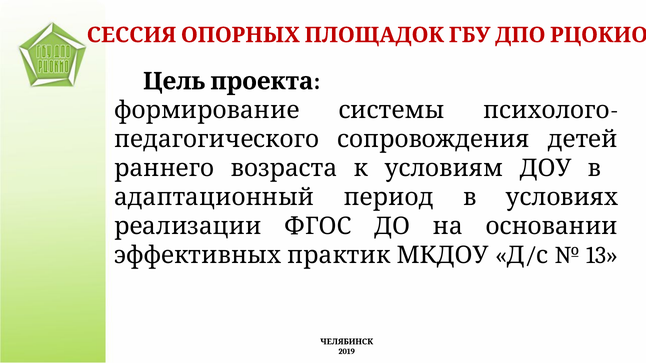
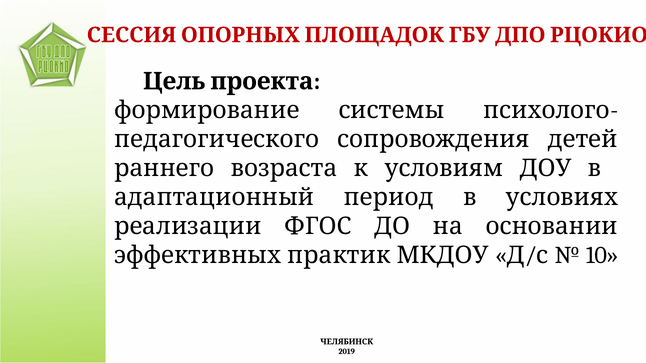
13: 13 -> 10
